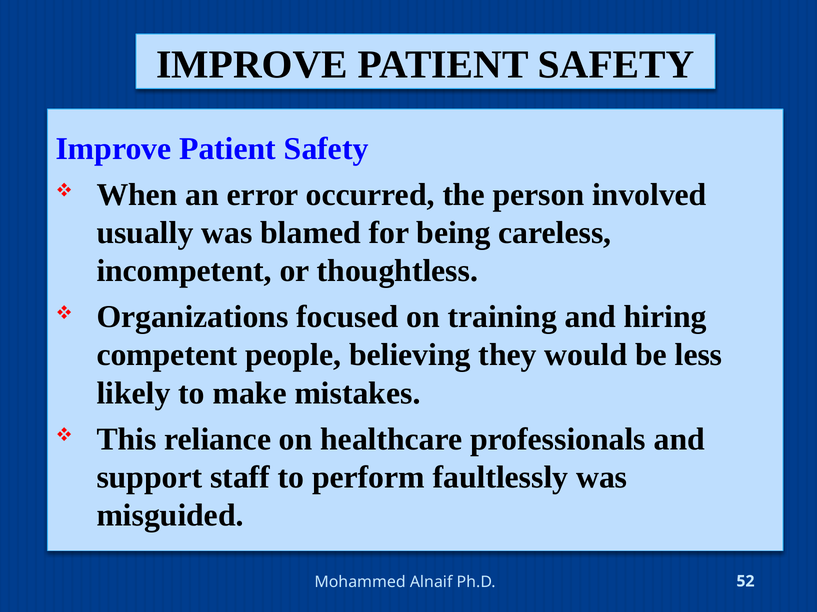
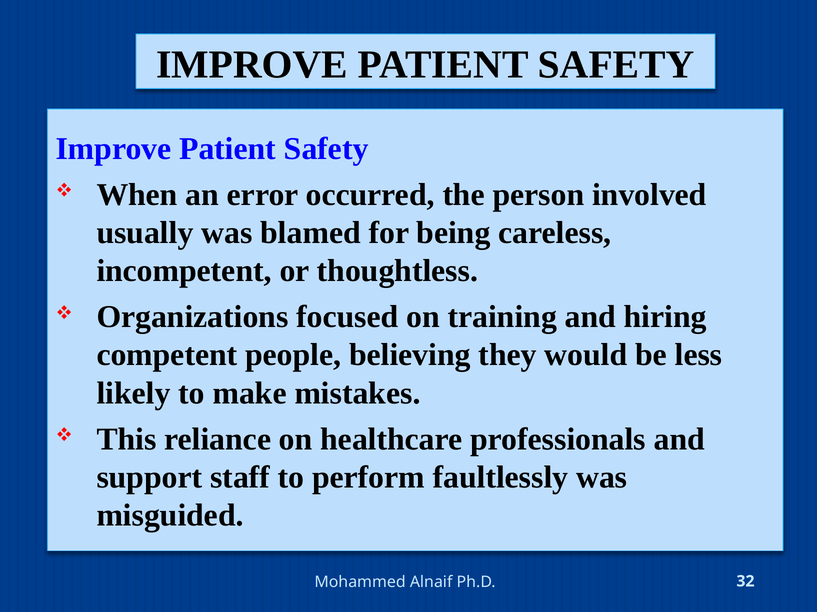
52: 52 -> 32
